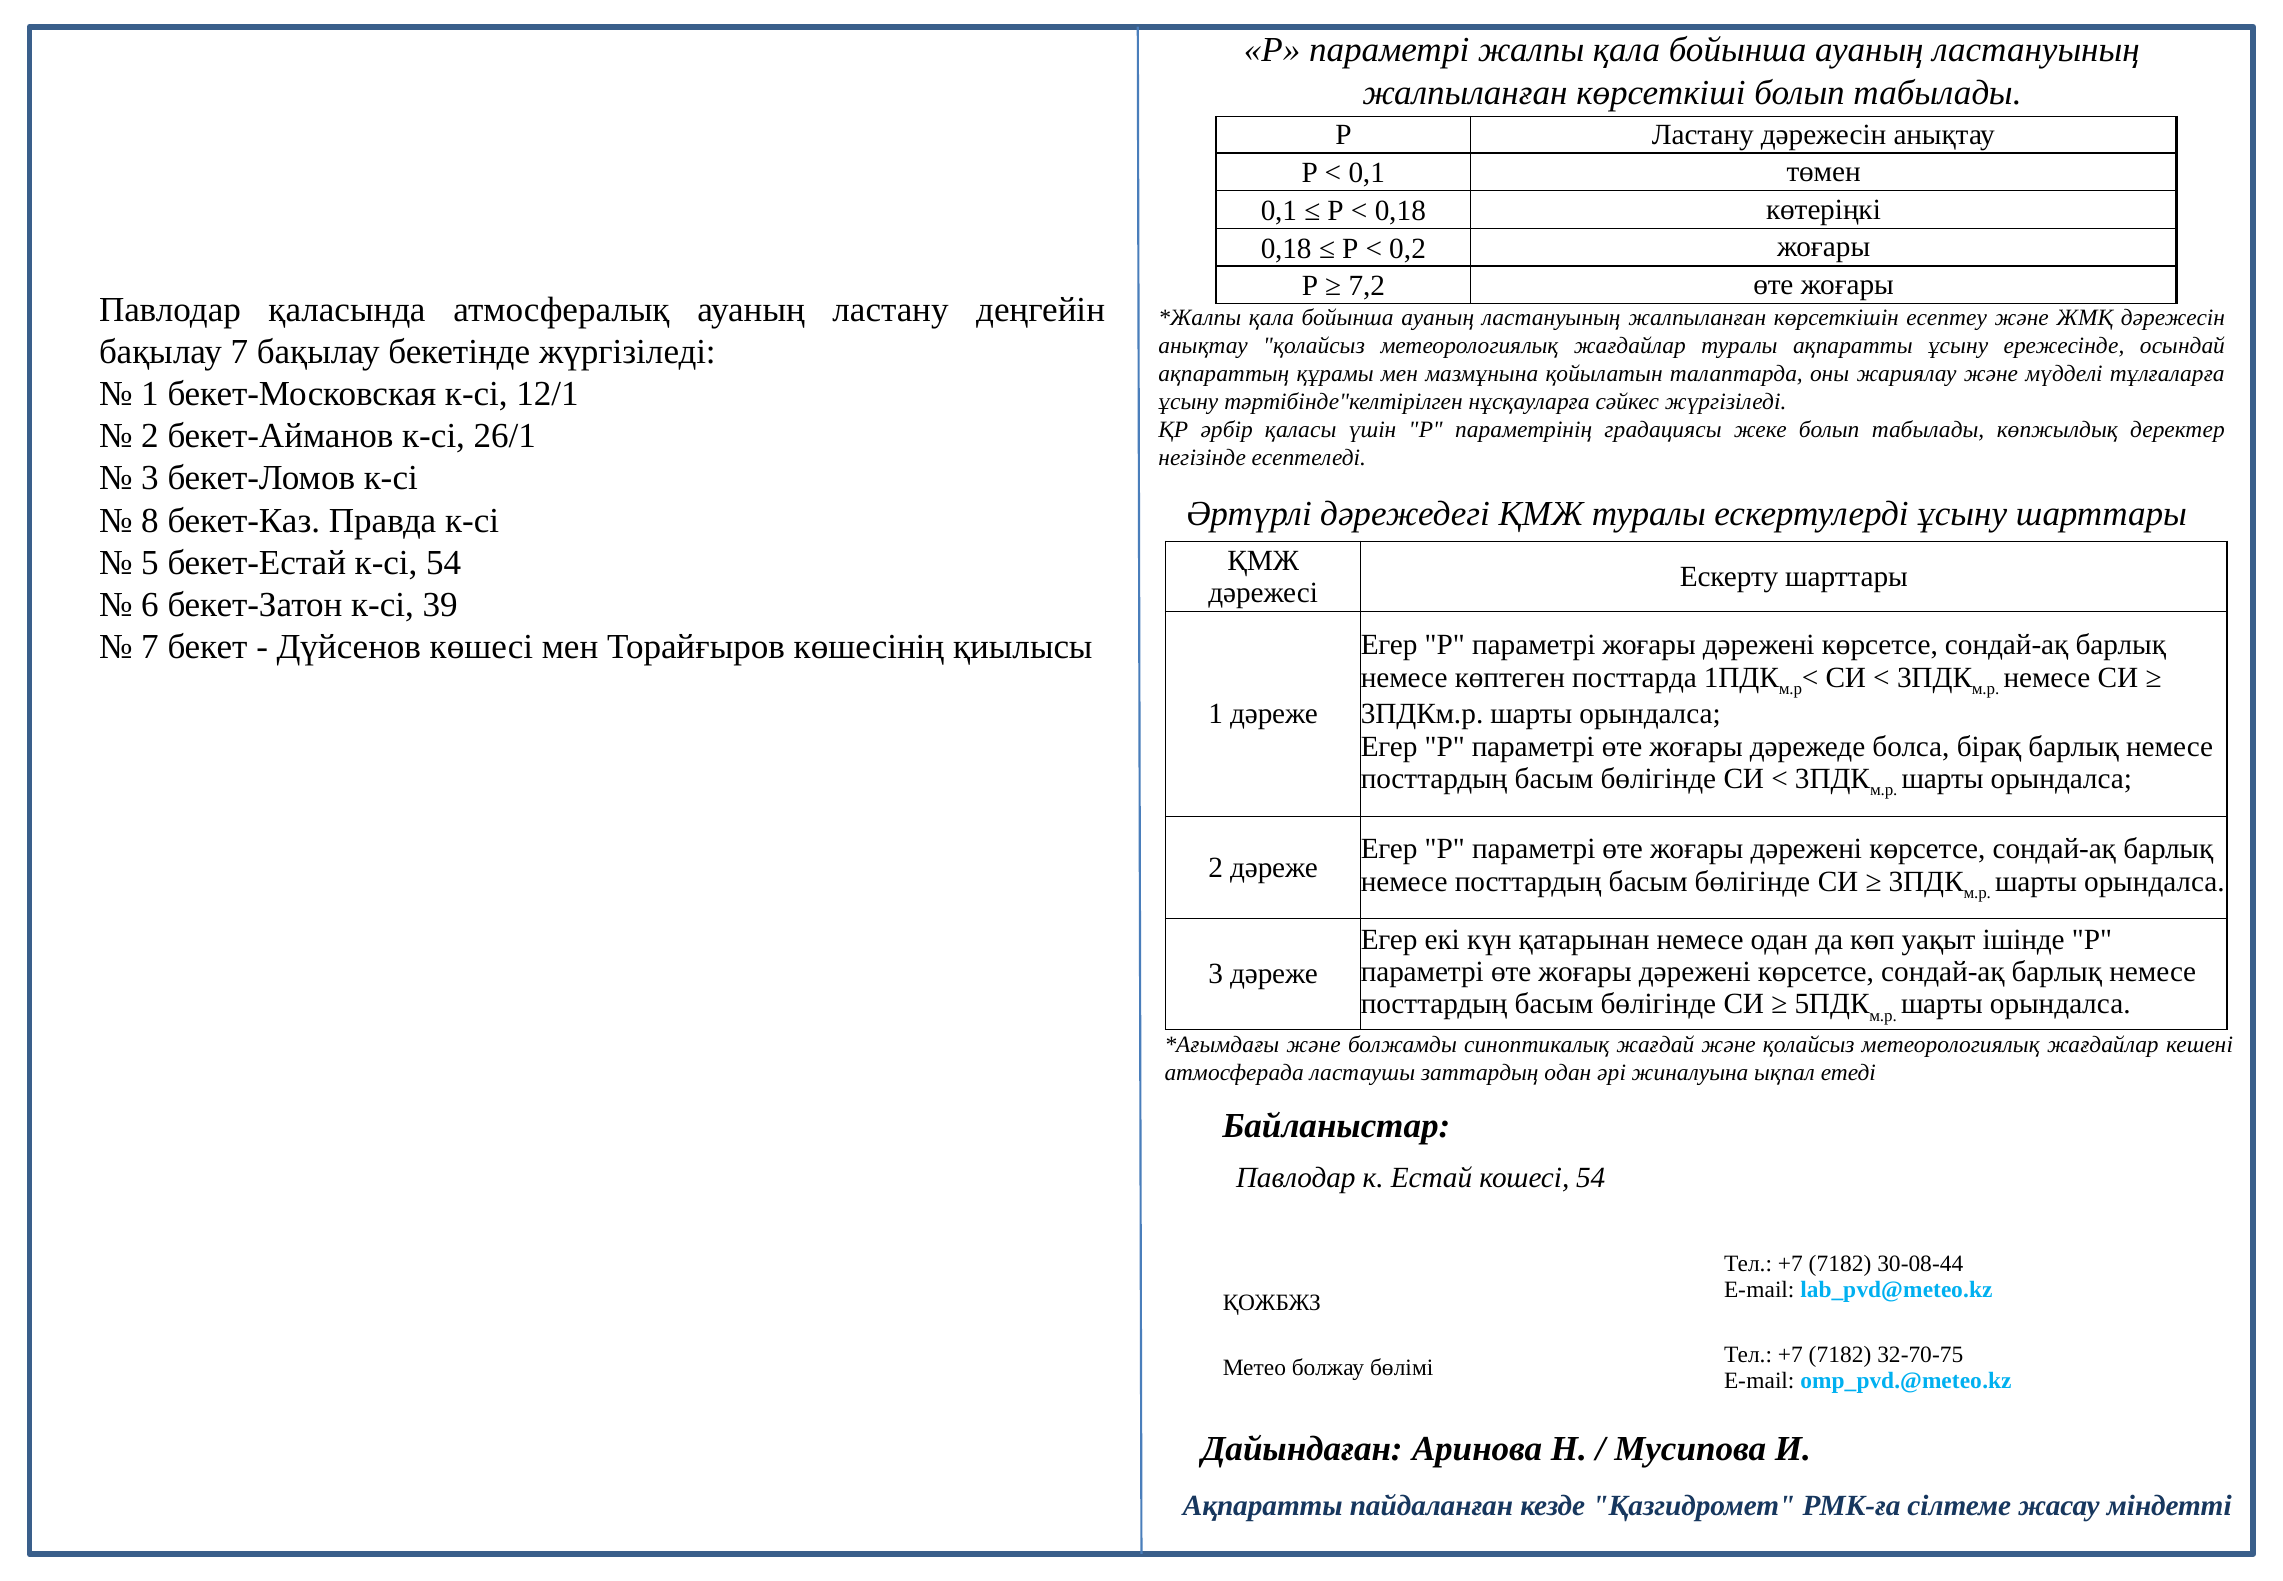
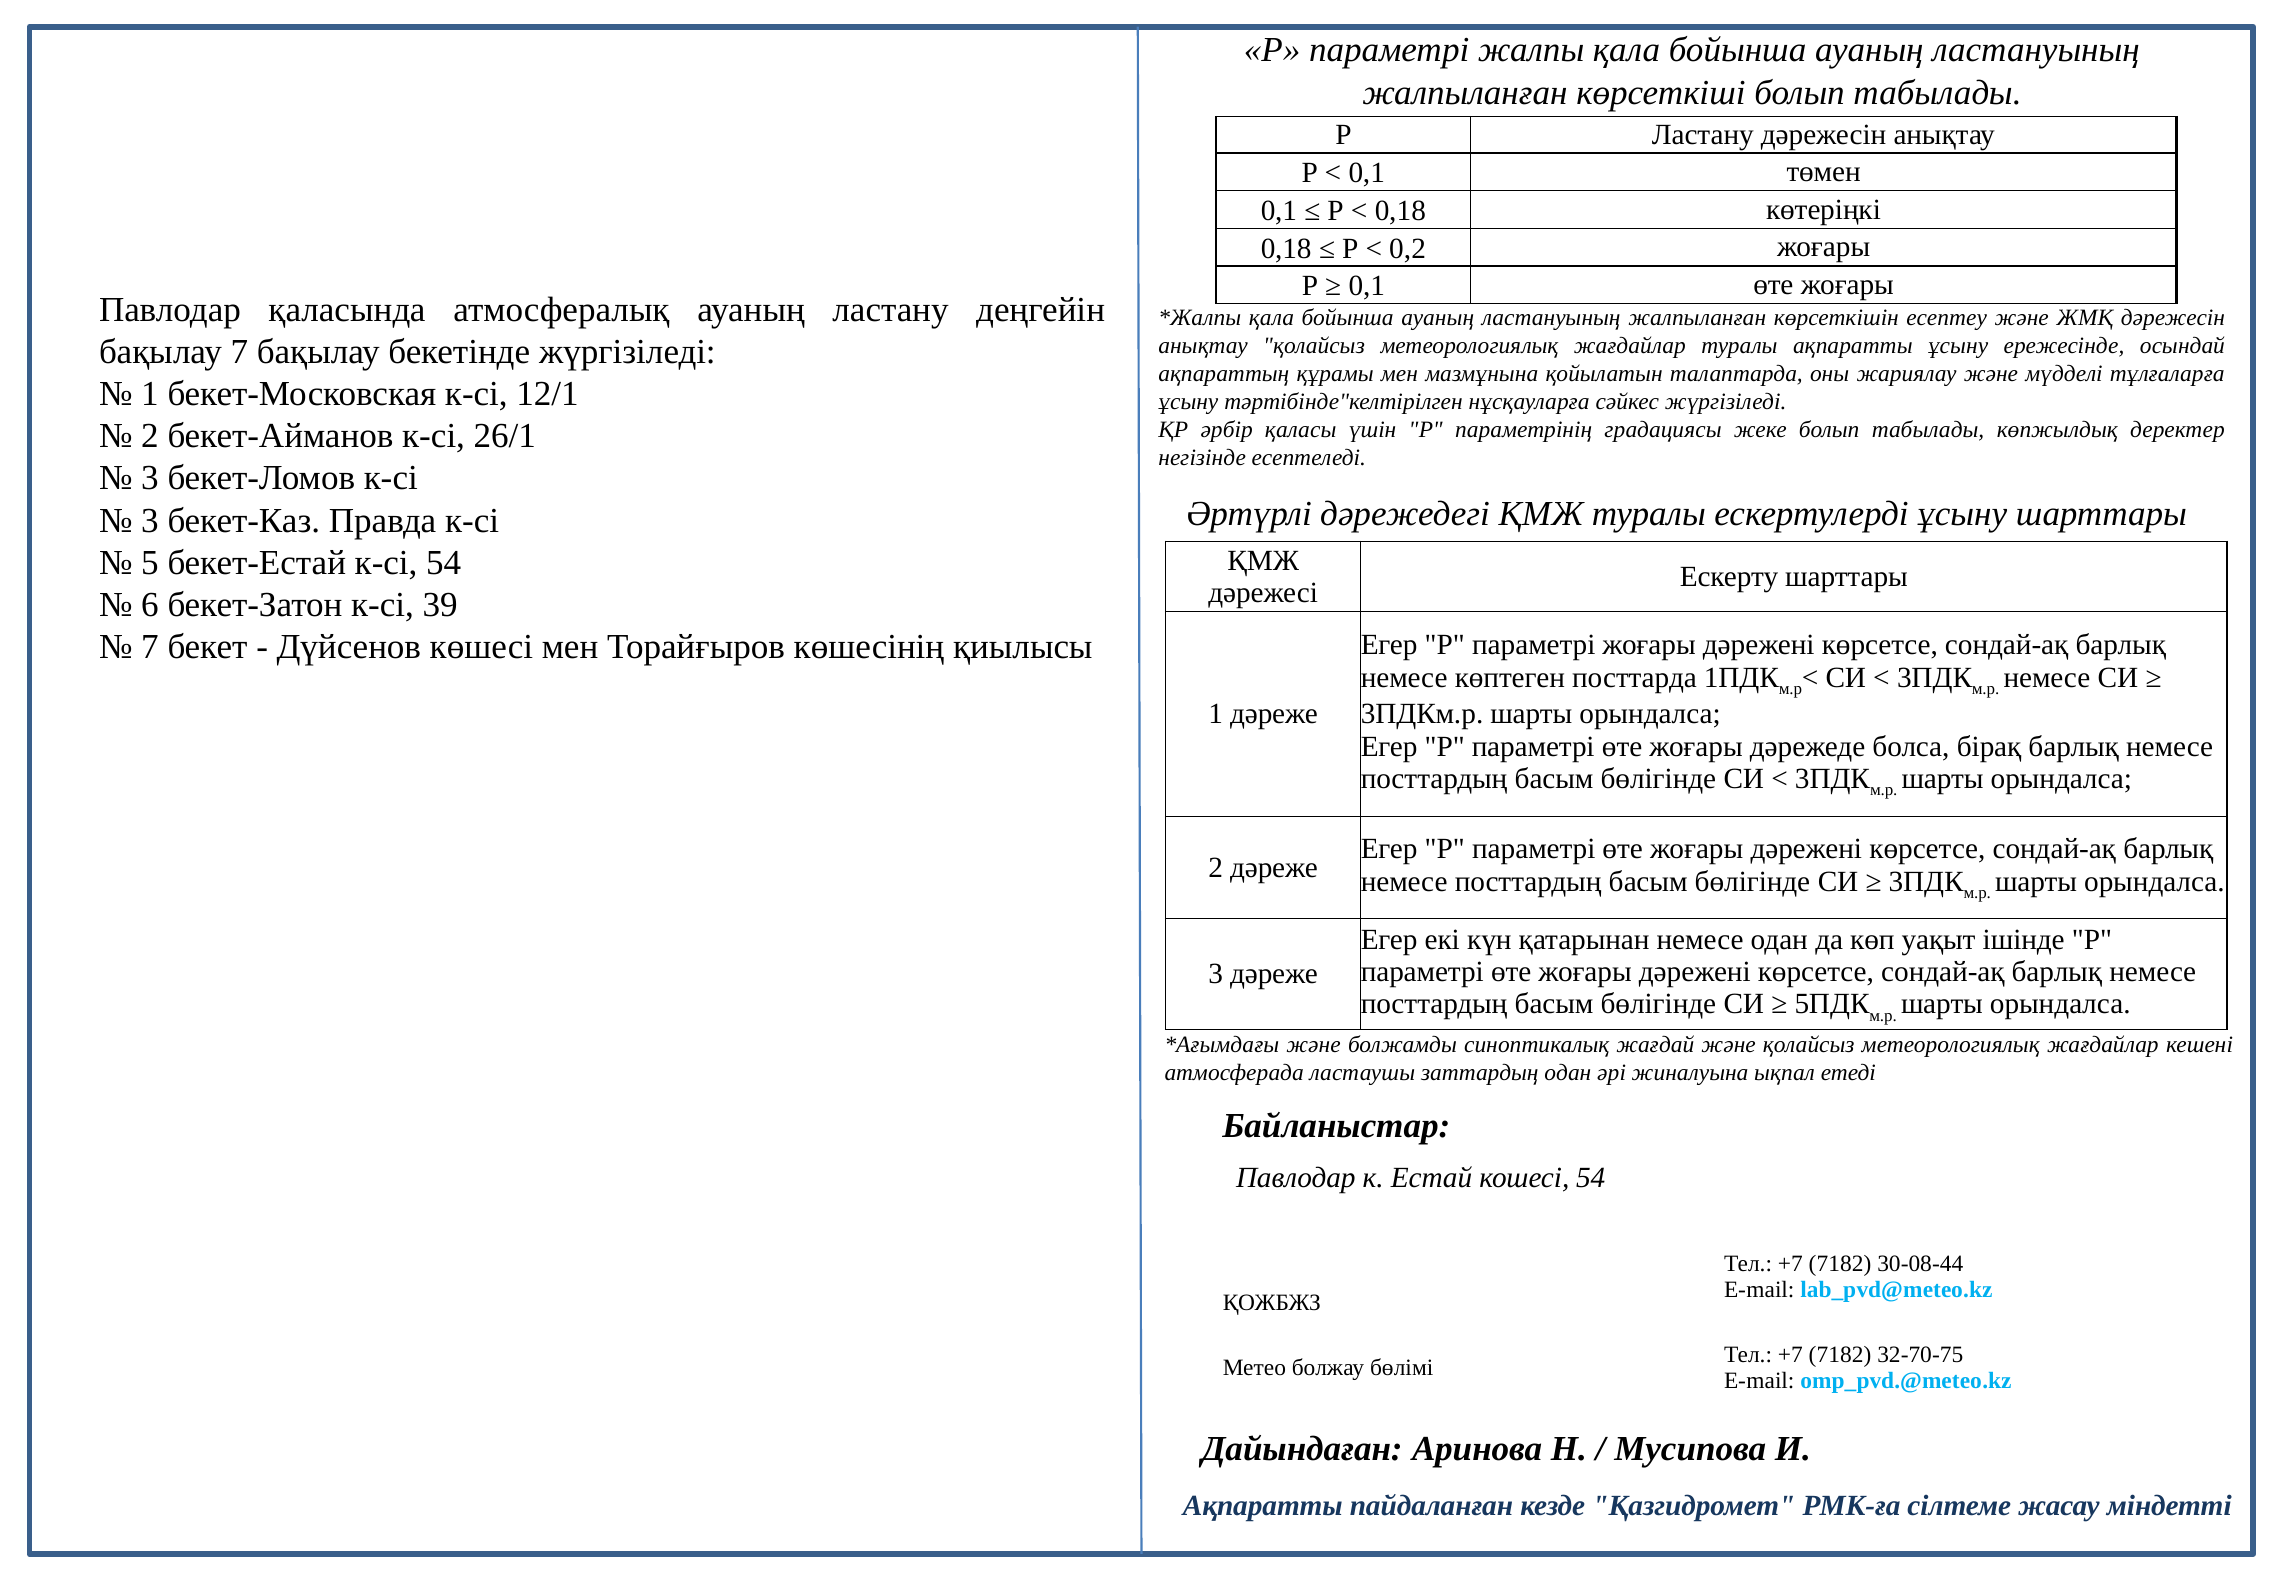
7,2 at (1367, 286): 7,2 -> 0,1
8 at (150, 520): 8 -> 3
